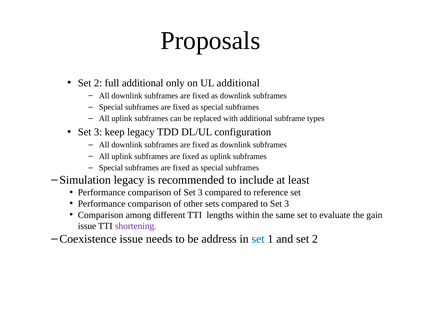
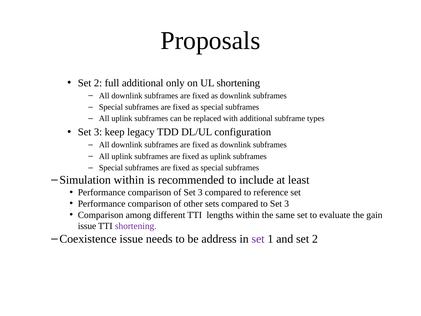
UL additional: additional -> shortening
Simulation legacy: legacy -> within
set at (258, 239) colour: blue -> purple
